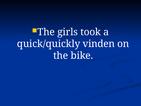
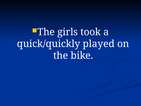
vinden: vinden -> played
